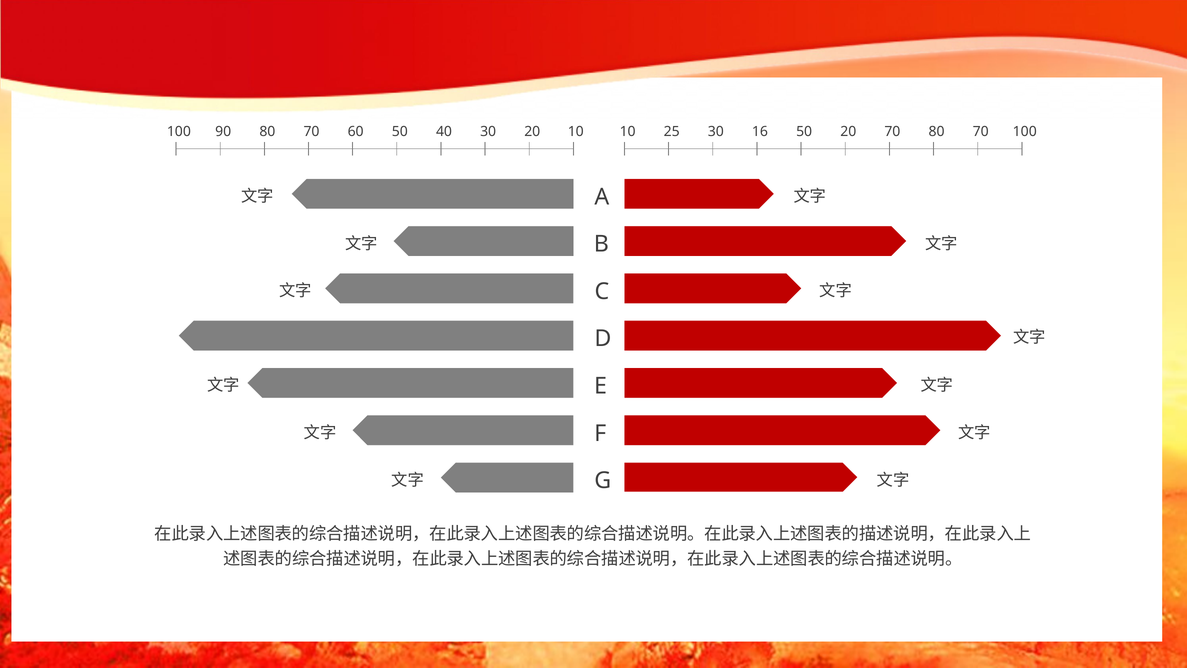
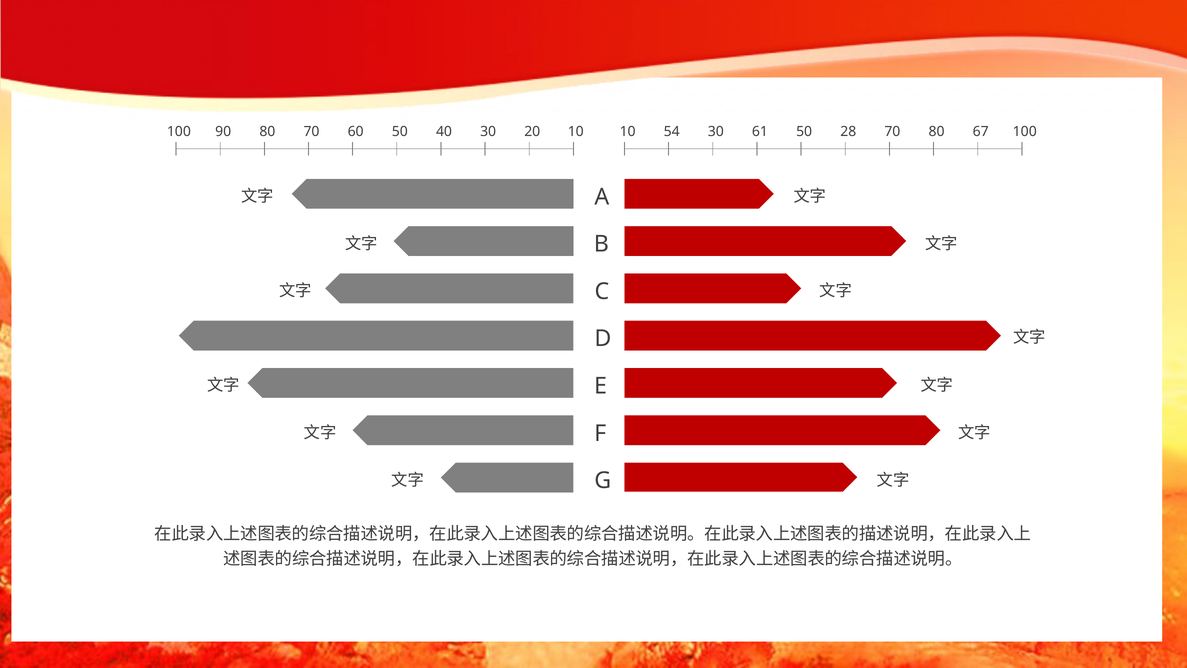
25: 25 -> 54
16: 16 -> 61
50 20: 20 -> 28
80 70: 70 -> 67
